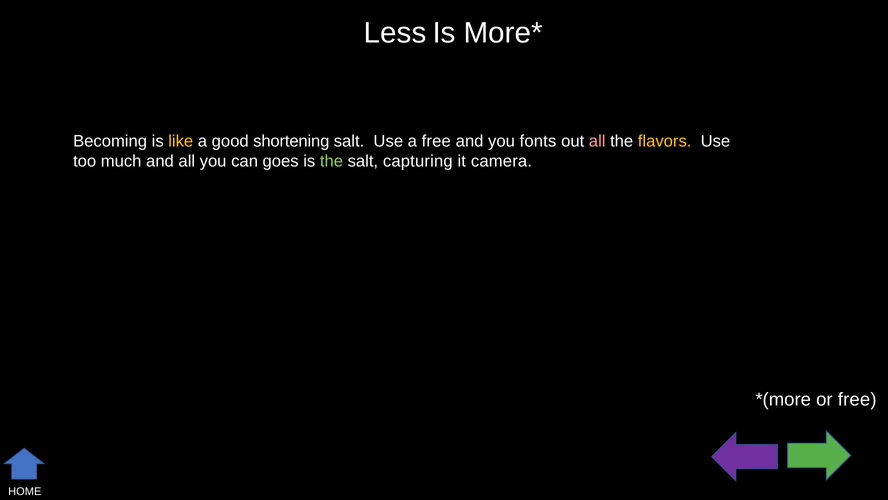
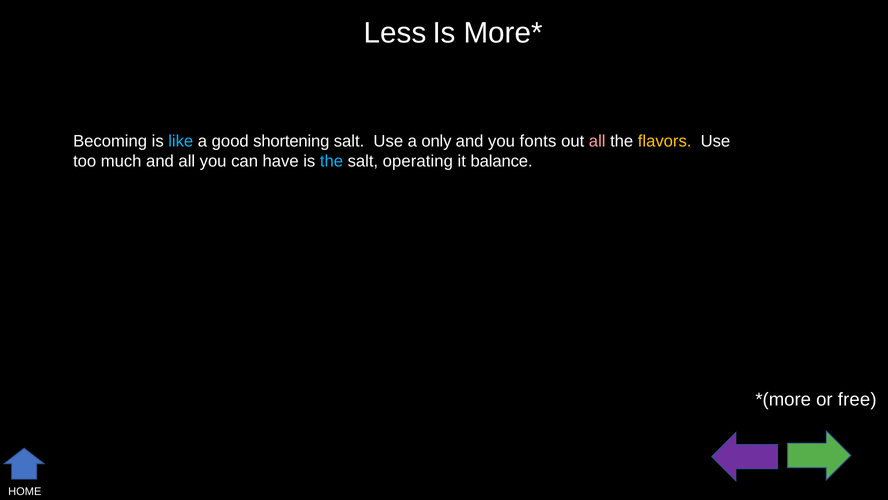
like colour: yellow -> light blue
a free: free -> only
goes: goes -> have
the at (331, 161) colour: light green -> light blue
capturing: capturing -> operating
camera: camera -> balance
